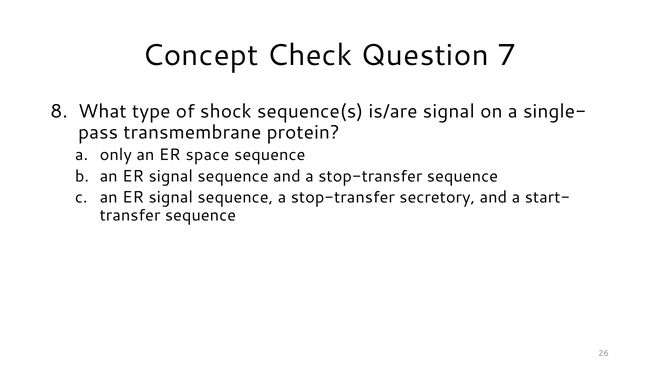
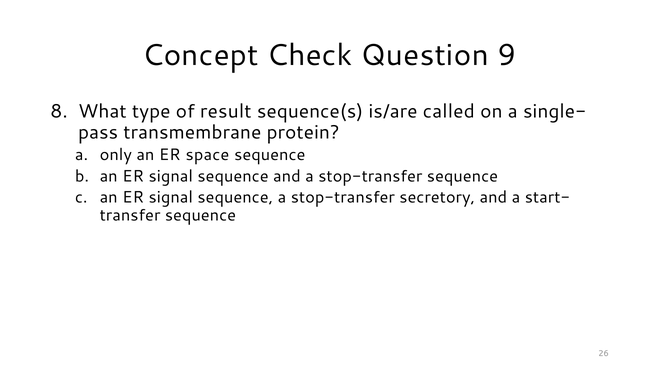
7: 7 -> 9
shock: shock -> result
is/are signal: signal -> called
